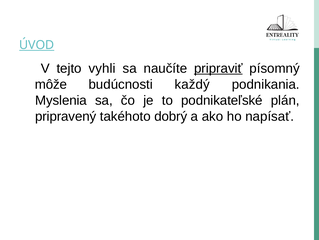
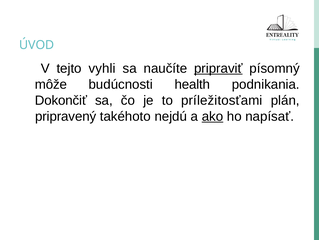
ÚVOD underline: present -> none
každý: každý -> health
Myslenia: Myslenia -> Dokončiť
podnikateľské: podnikateľské -> príležitosťami
dobrý: dobrý -> nejdú
ako underline: none -> present
